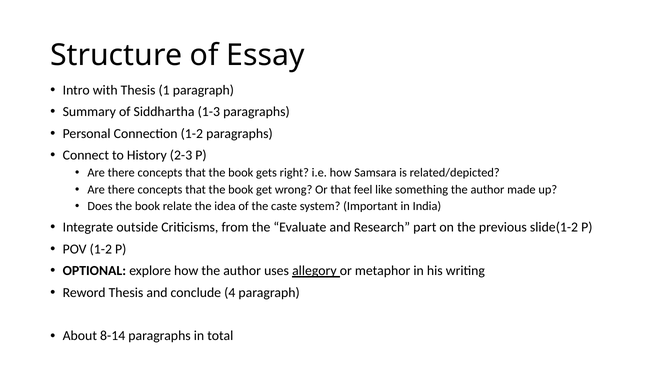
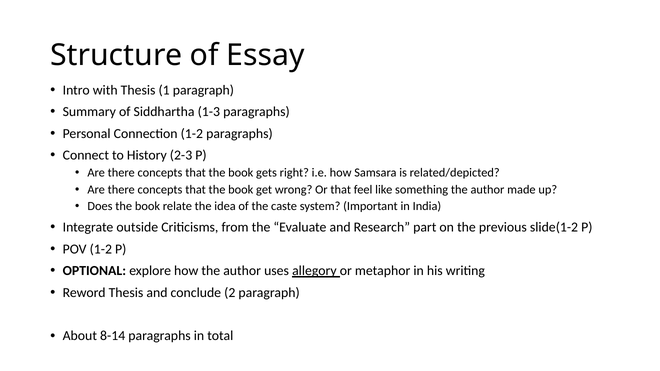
4: 4 -> 2
